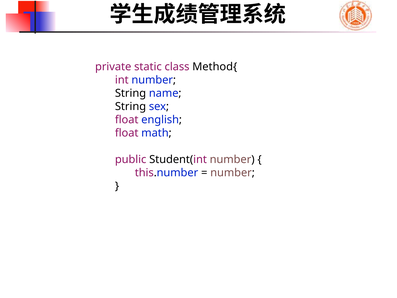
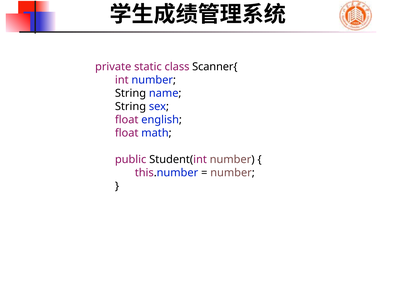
Method{: Method{ -> Scanner{
